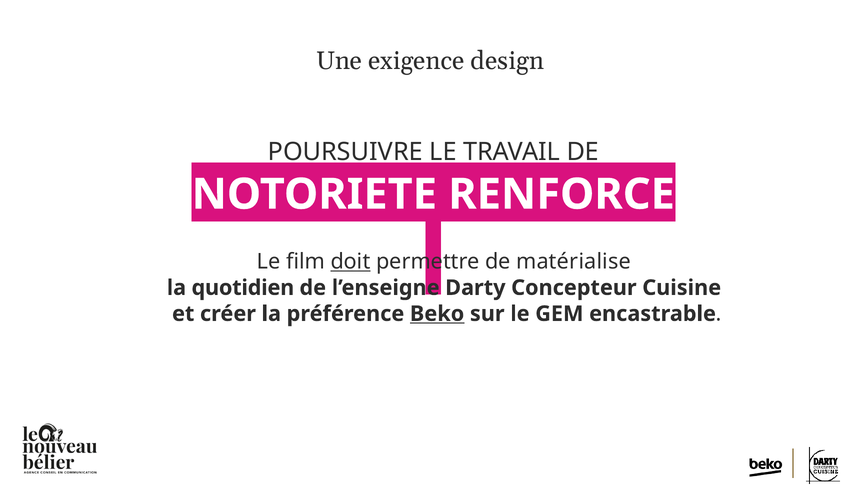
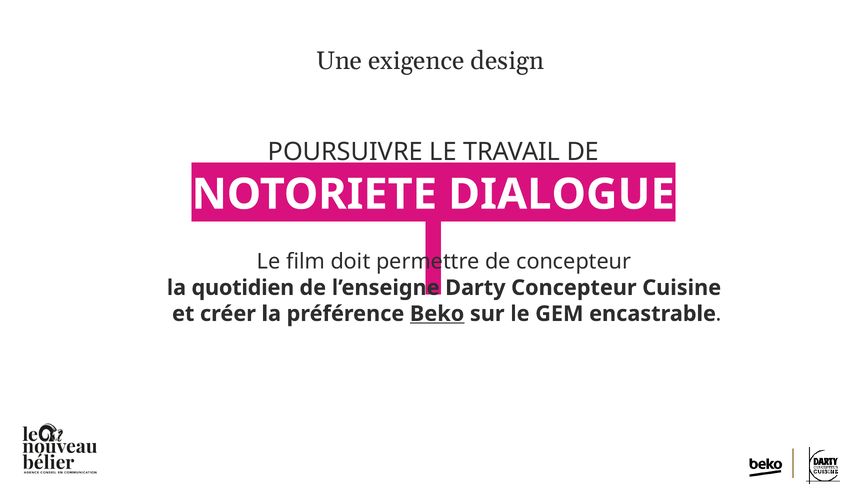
RENFORCE: RENFORCE -> DIALOGUE
doit underline: present -> none
de matérialise: matérialise -> concepteur
